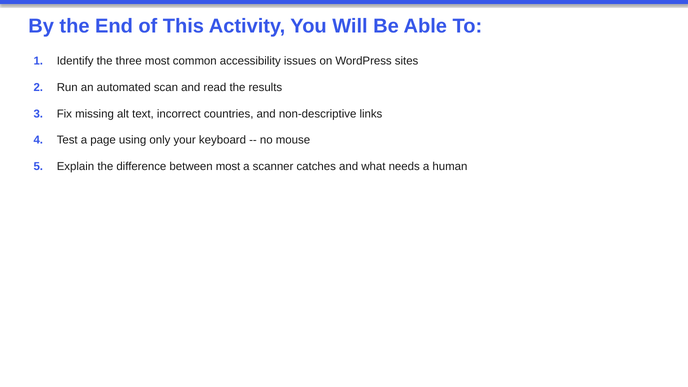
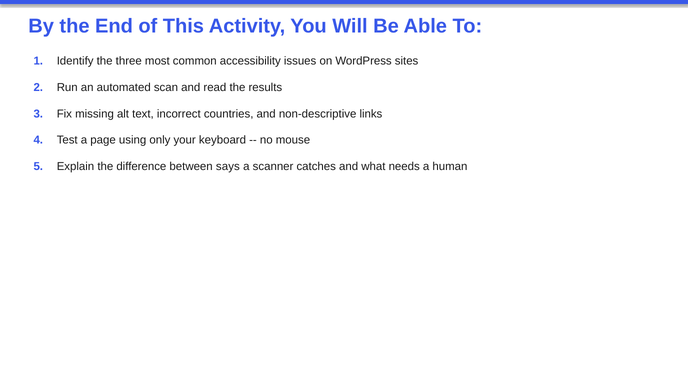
between most: most -> says
